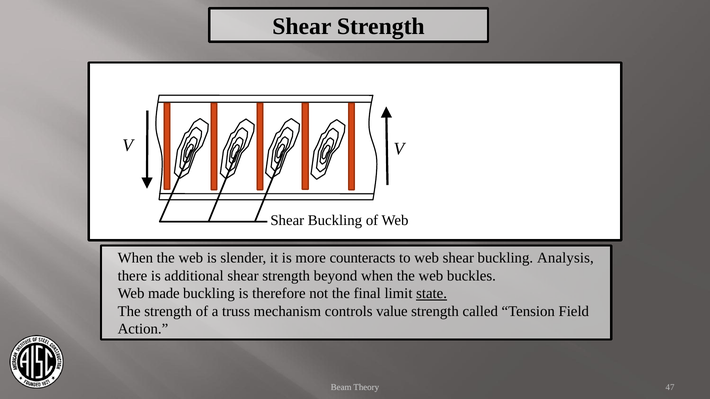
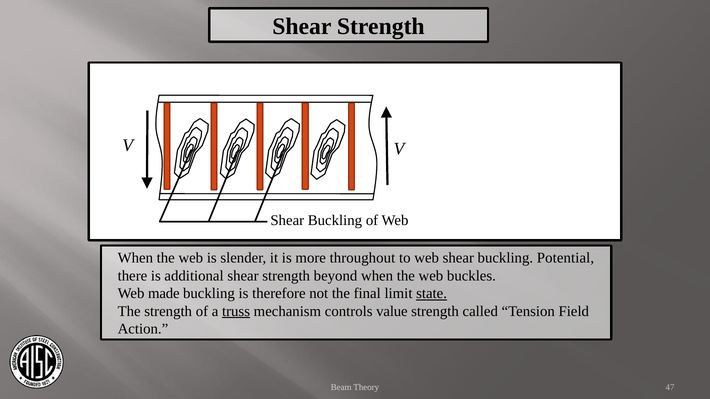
counteracts: counteracts -> throughout
Analysis: Analysis -> Potential
truss underline: none -> present
